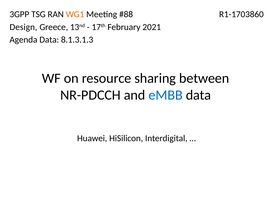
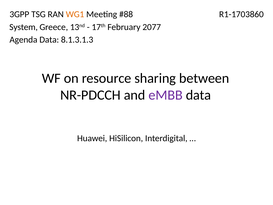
Design: Design -> System
2021: 2021 -> 2077
eMBB colour: blue -> purple
